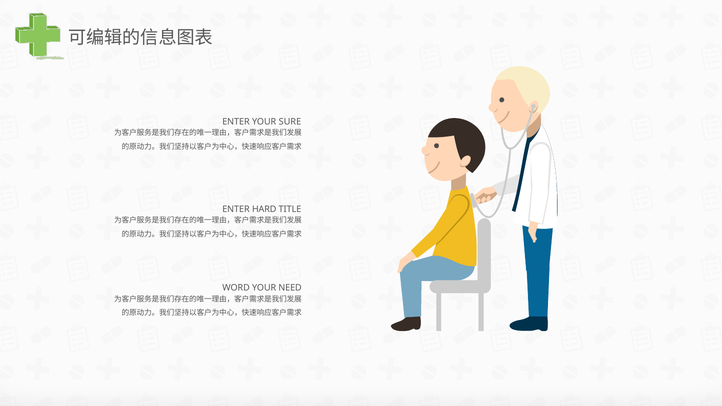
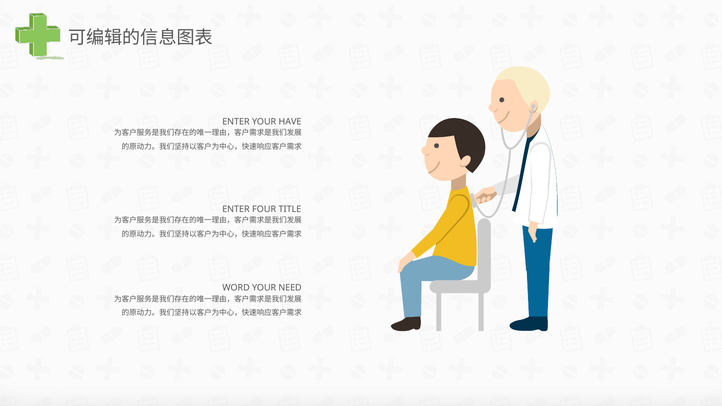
SURE: SURE -> HAVE
HARD: HARD -> FOUR
